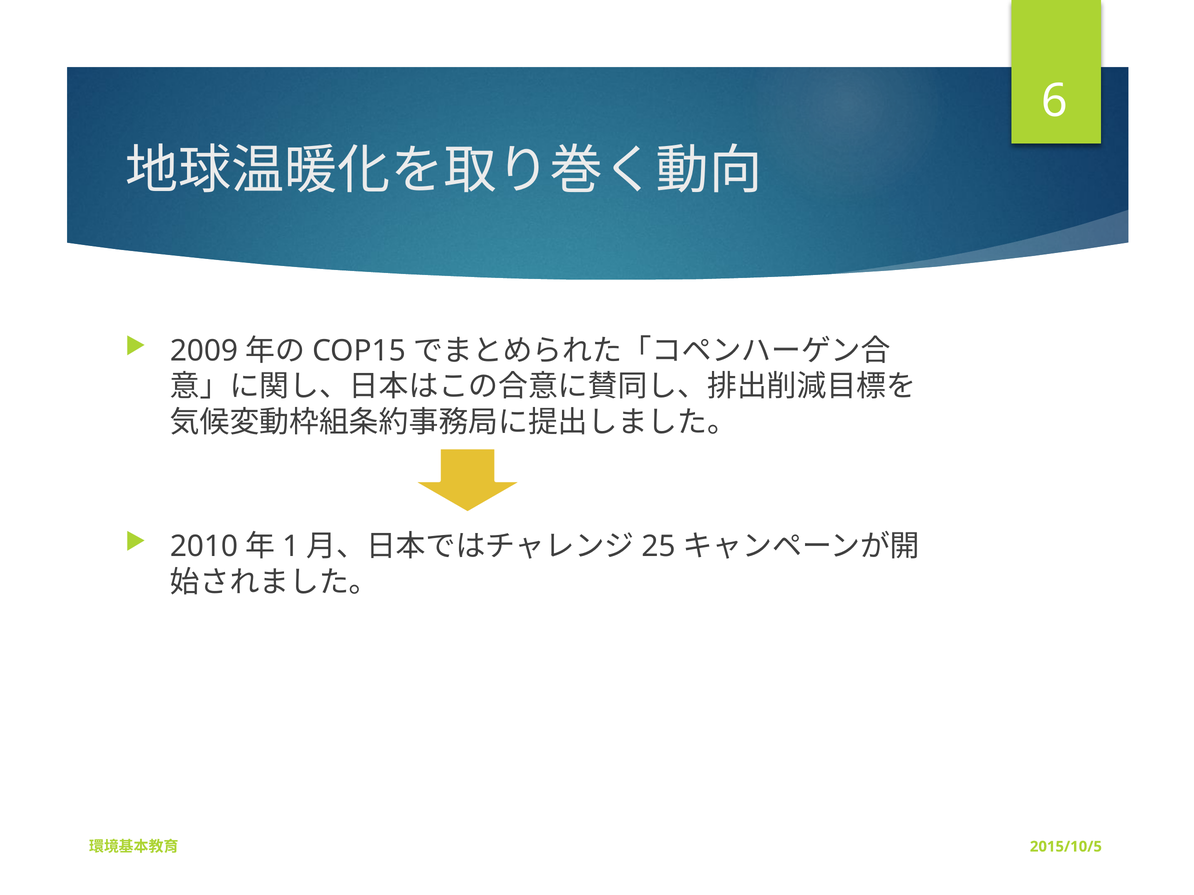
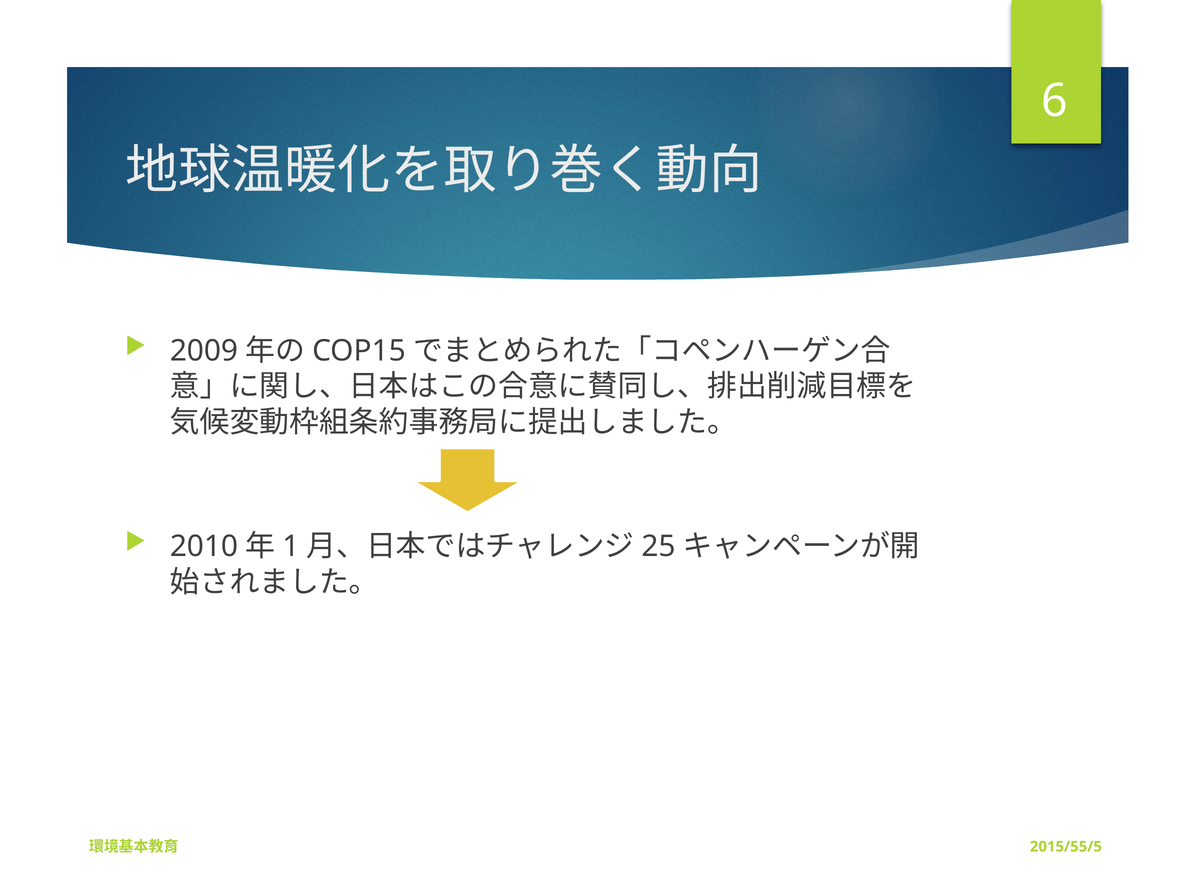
2015/10/5: 2015/10/5 -> 2015/55/5
